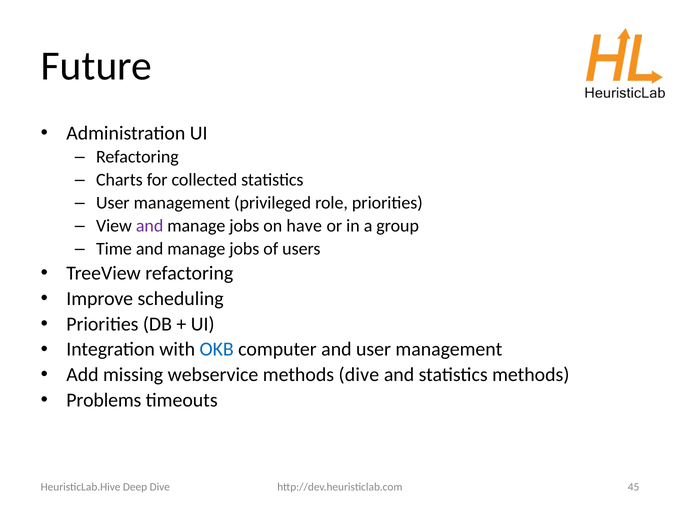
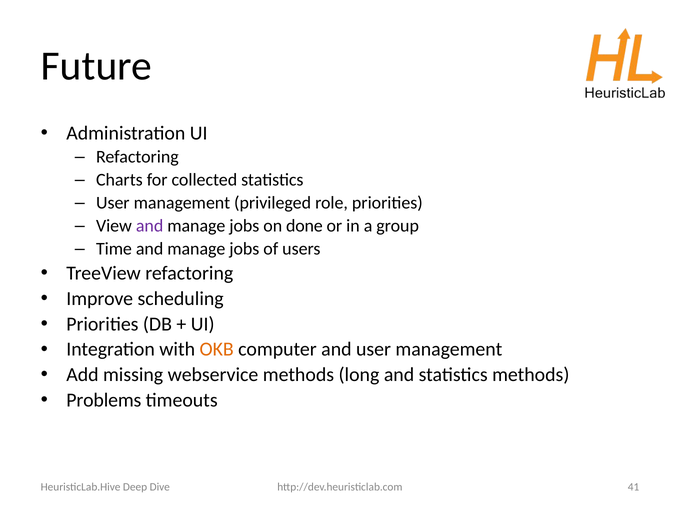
have: have -> done
OKB colour: blue -> orange
methods dive: dive -> long
45: 45 -> 41
